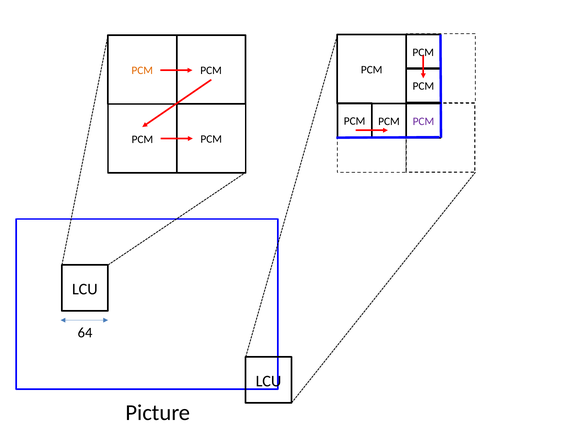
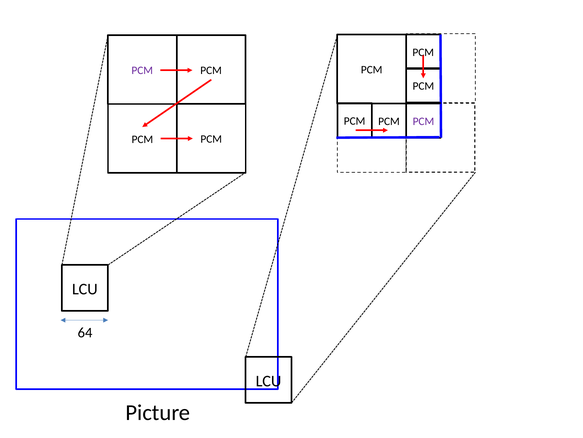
PCM at (142, 70) colour: orange -> purple
